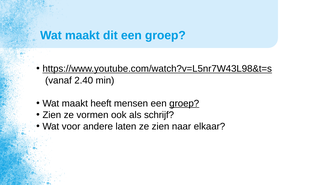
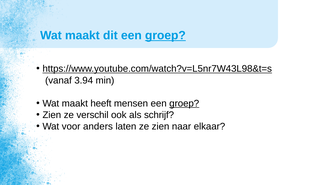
groep at (165, 35) underline: none -> present
2.40: 2.40 -> 3.94
vormen: vormen -> verschil
andere: andere -> anders
